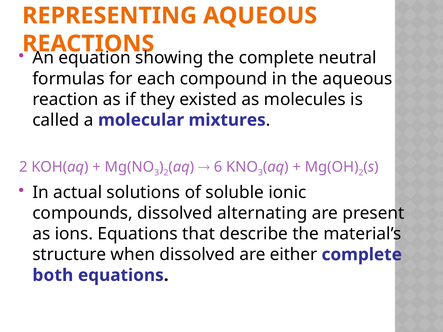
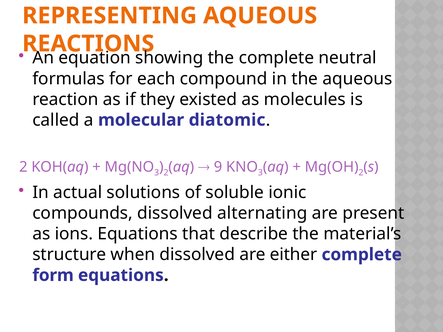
mixtures: mixtures -> diatomic
6: 6 -> 9
both: both -> form
